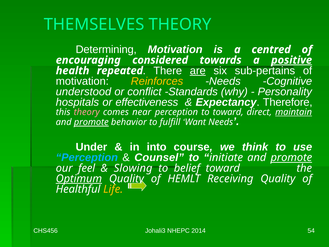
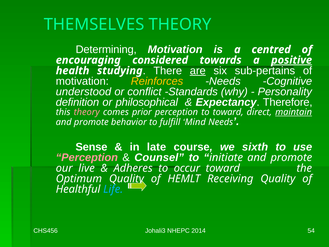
repeated: repeated -> studying
hospitals: hospitals -> definition
effectiveness: effectiveness -> philosophical
near: near -> prior
promote at (91, 122) underline: present -> none
Want: Want -> Mind
Under: Under -> Sense
into: into -> late
think: think -> sixth
Perception at (87, 157) colour: light blue -> pink
promote at (291, 157) underline: present -> none
feel: feel -> live
Slowing: Slowing -> Adheres
belief: belief -> occur
Optimum underline: present -> none
Life colour: yellow -> light blue
